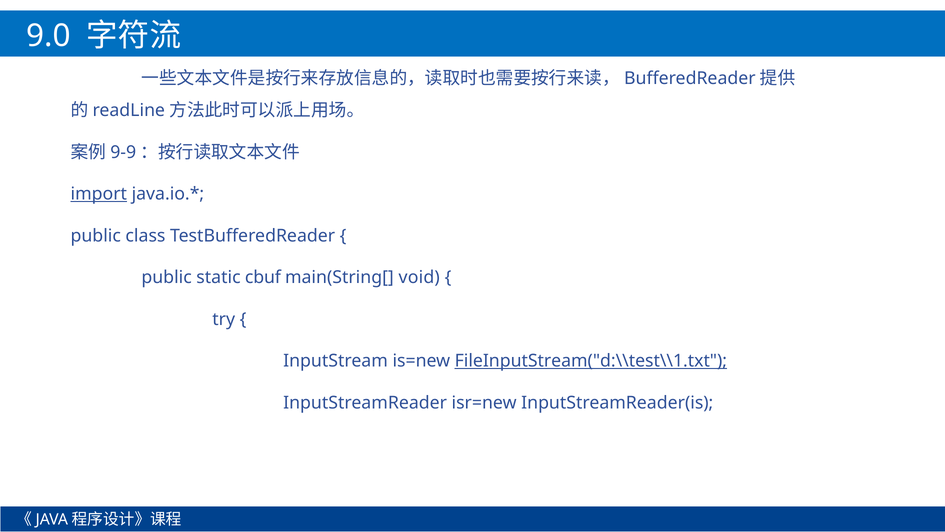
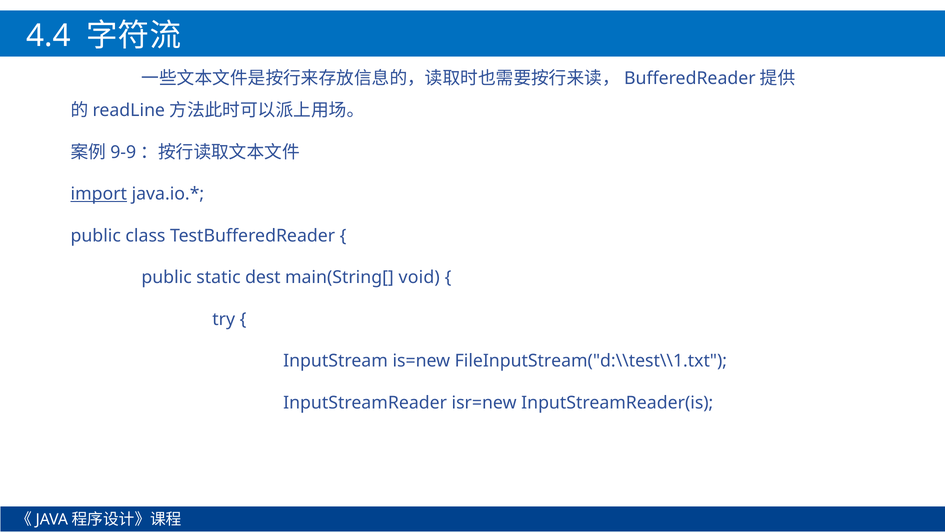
9.0: 9.0 -> 4.4
cbuf: cbuf -> dest
FileInputStream("d:\\test\\1.txt underline: present -> none
